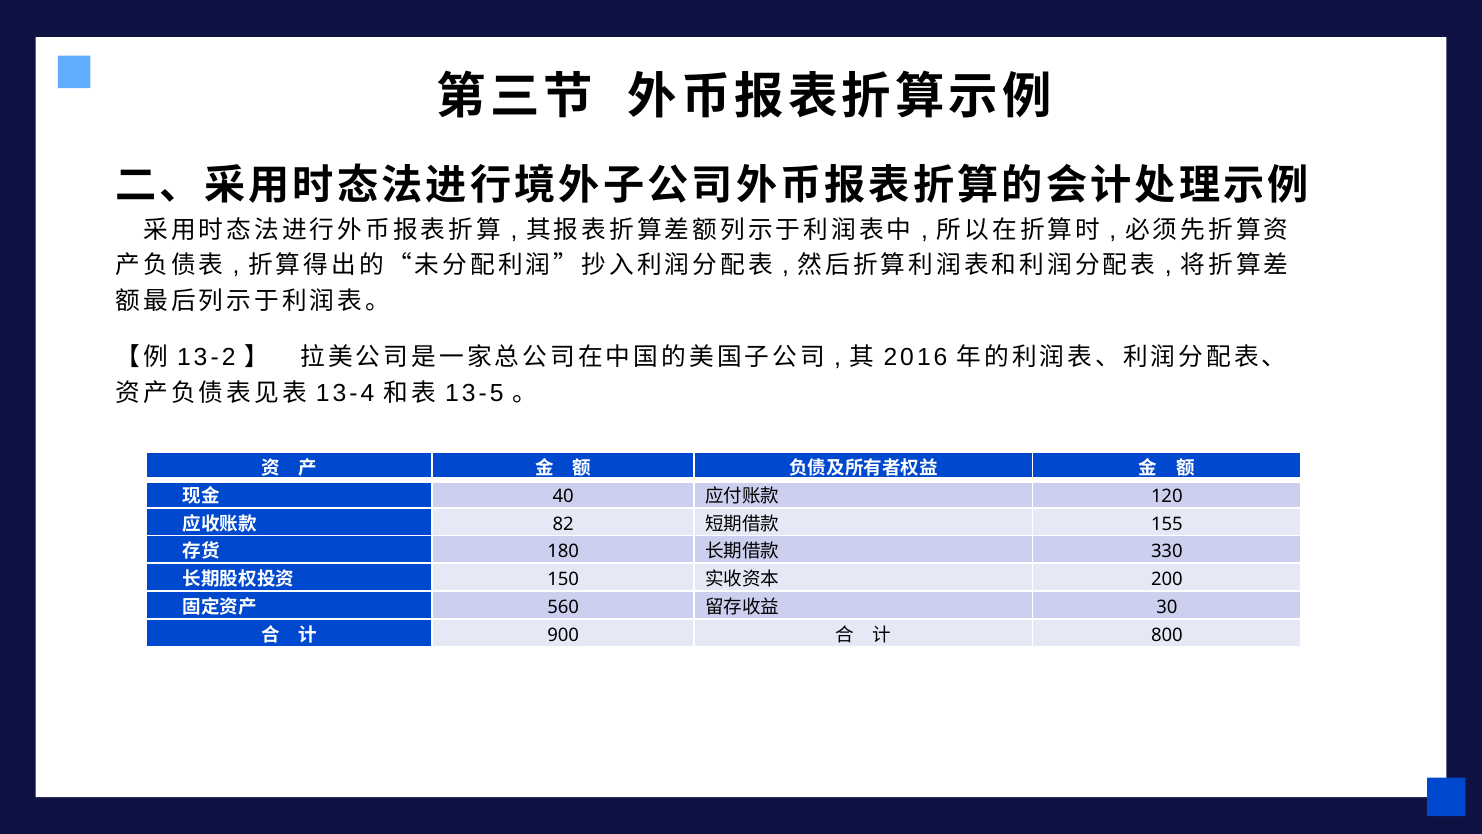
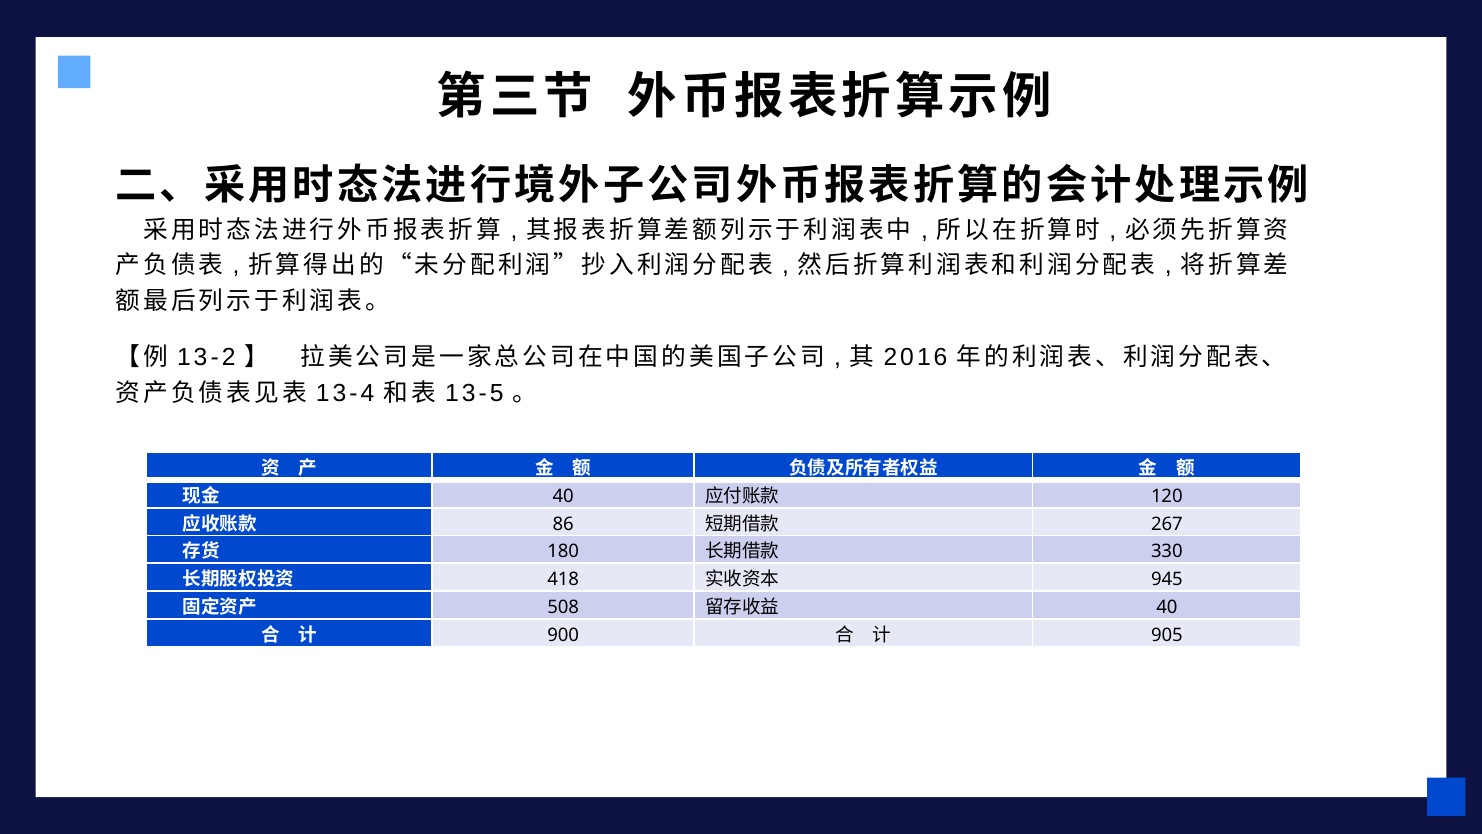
82: 82 -> 86
155: 155 -> 267
150: 150 -> 418
200: 200 -> 945
560: 560 -> 508
30 at (1167, 607): 30 -> 40
800: 800 -> 905
